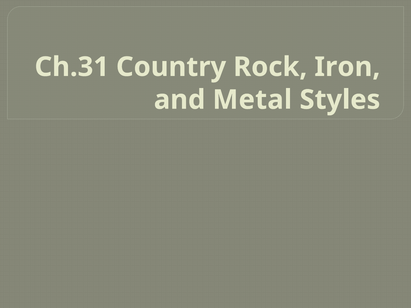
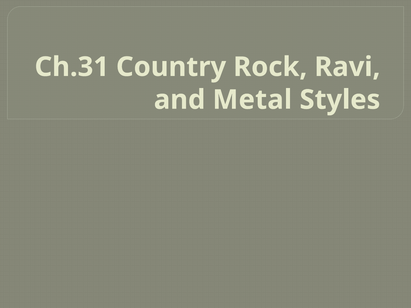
Iron: Iron -> Ravi
